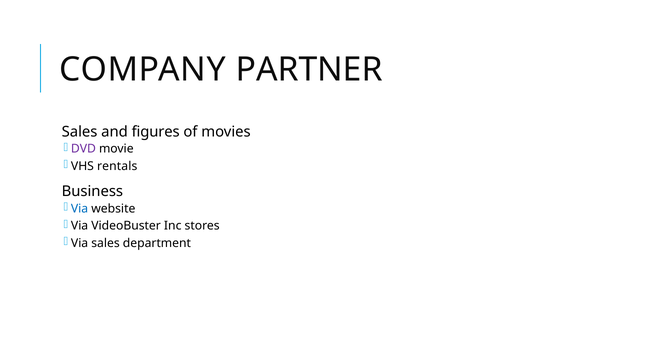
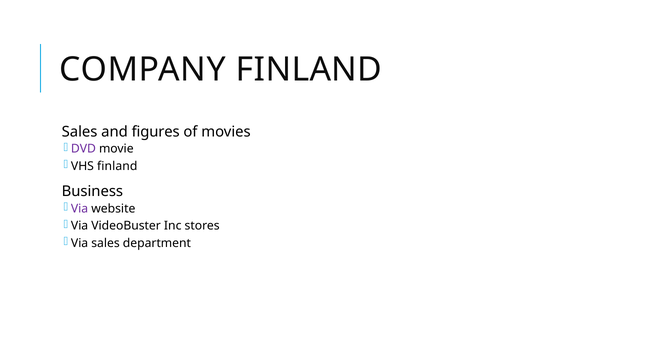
COMPANY PARTNER: PARTNER -> FINLAND
VHS rentals: rentals -> finland
Via at (80, 209) colour: blue -> purple
